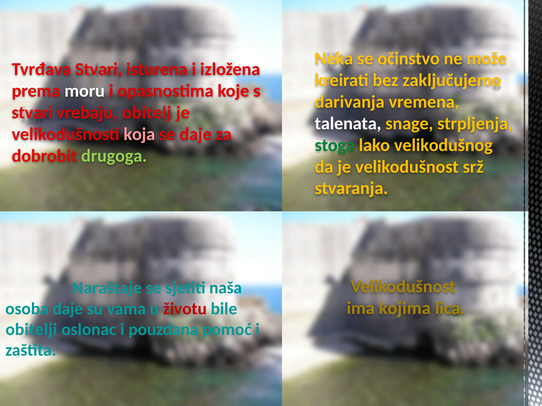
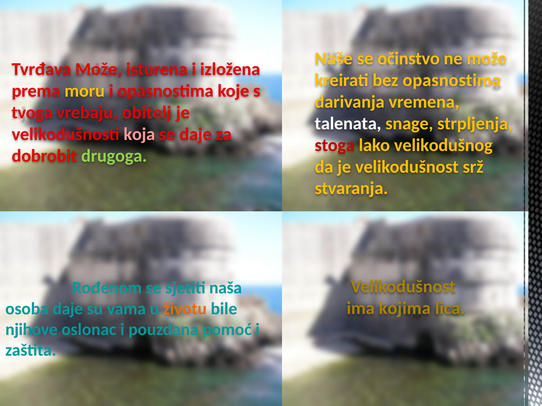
Neka: Neka -> Naše
Tvrđava Stvari: Stvari -> Može
bez zaključujemo: zaključujemo -> opasnostima
moru colour: white -> yellow
stvari at (32, 113): stvari -> tvoga
stoga colour: green -> red
Naraštaje: Naraštaje -> Rođenom
životu colour: red -> orange
obitelji: obitelji -> njihove
